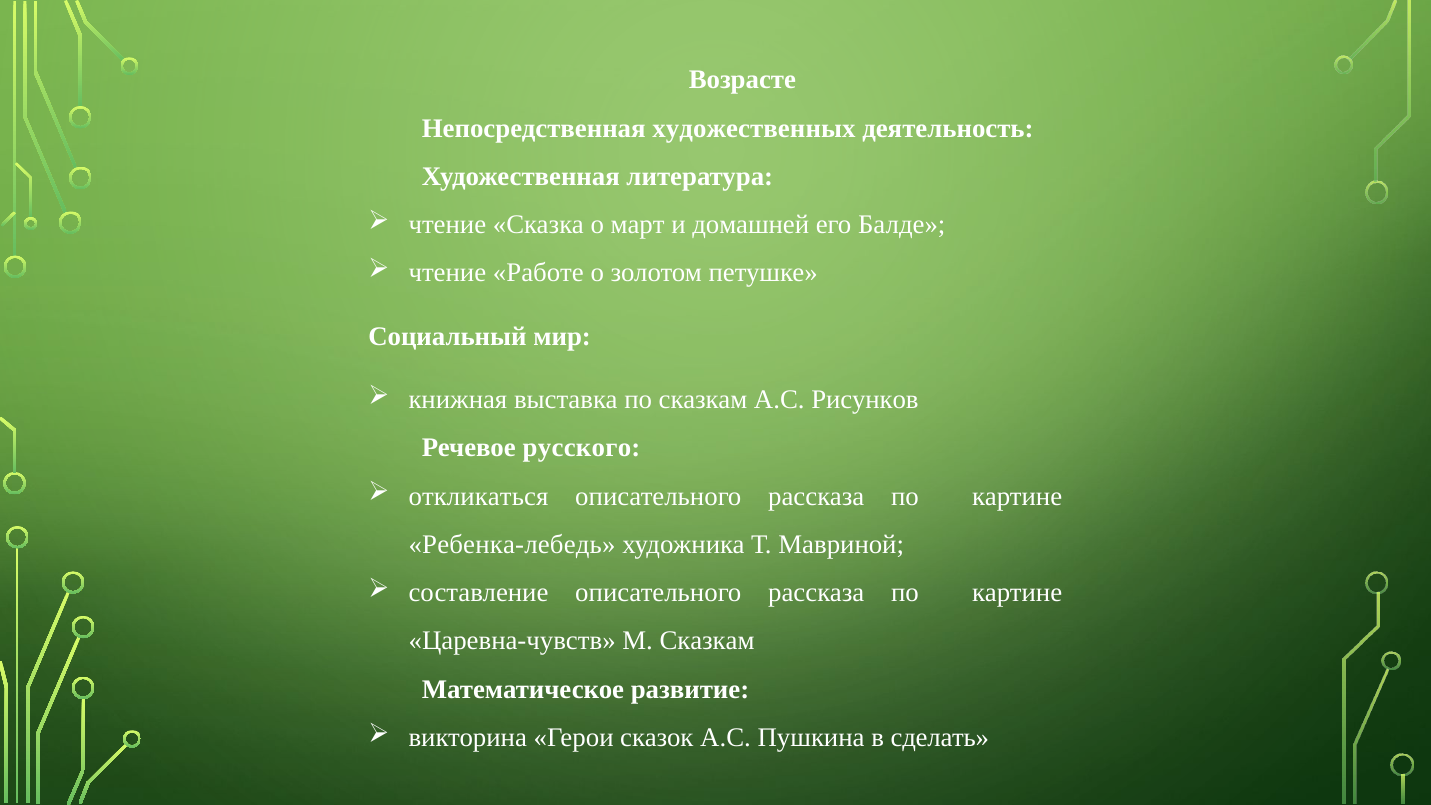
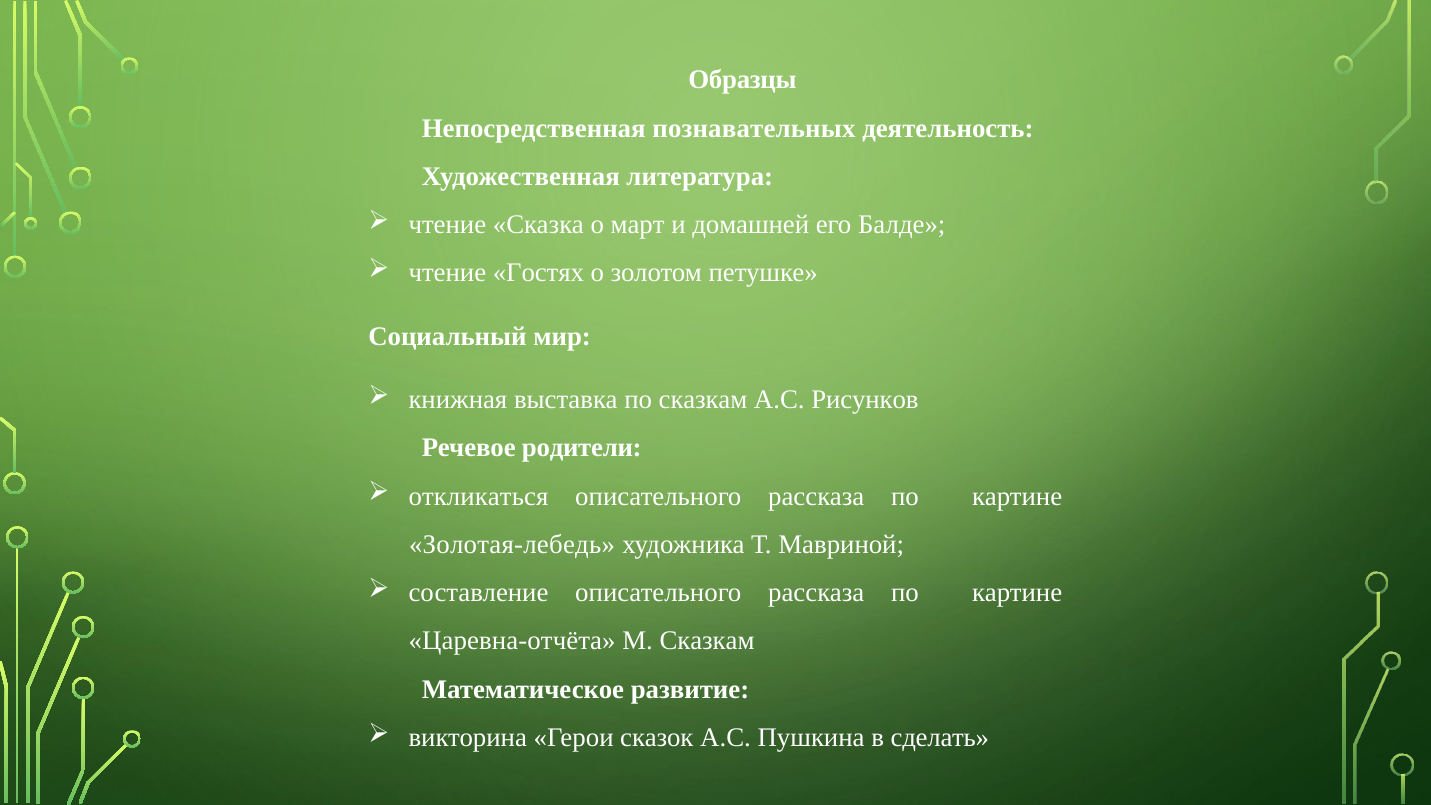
Возрасте: Возрасте -> Образцы
художественных: художественных -> познавательных
Работе: Работе -> Гостях
русского: русского -> родители
Ребенка-лебедь: Ребенка-лебедь -> Золотая-лебедь
Царевна-чувств: Царевна-чувств -> Царевна-отчёта
